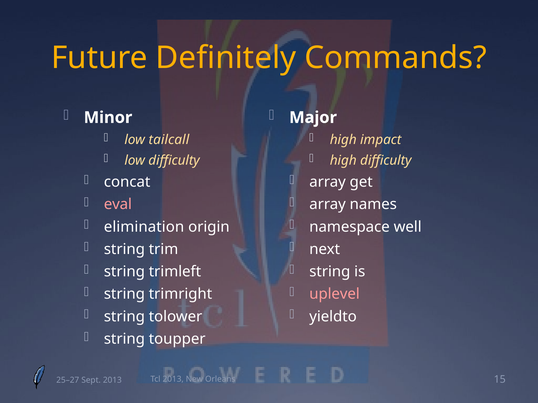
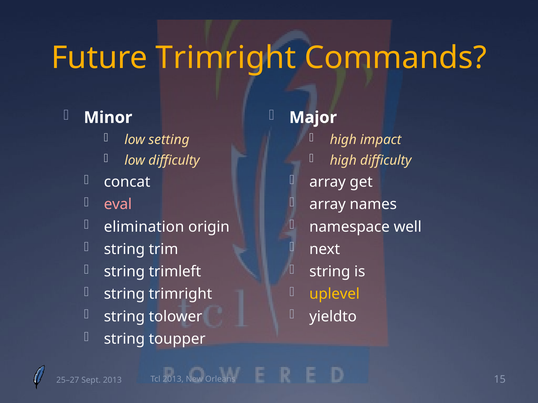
Future Definitely: Definitely -> Trimright
tailcall: tailcall -> setting
uplevel colour: pink -> yellow
